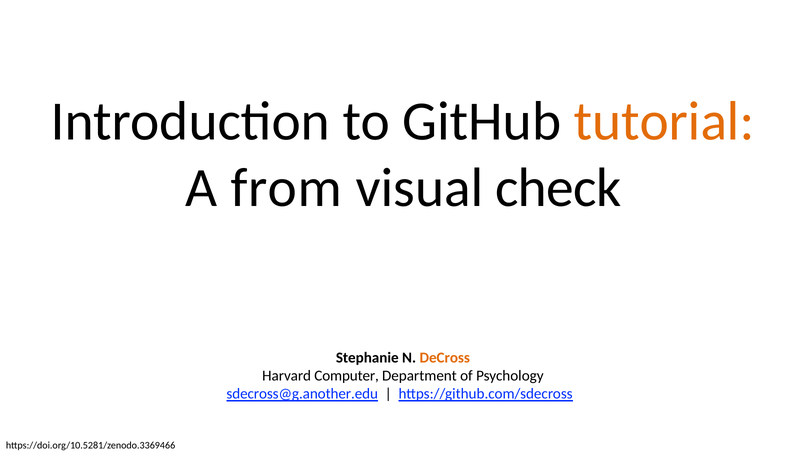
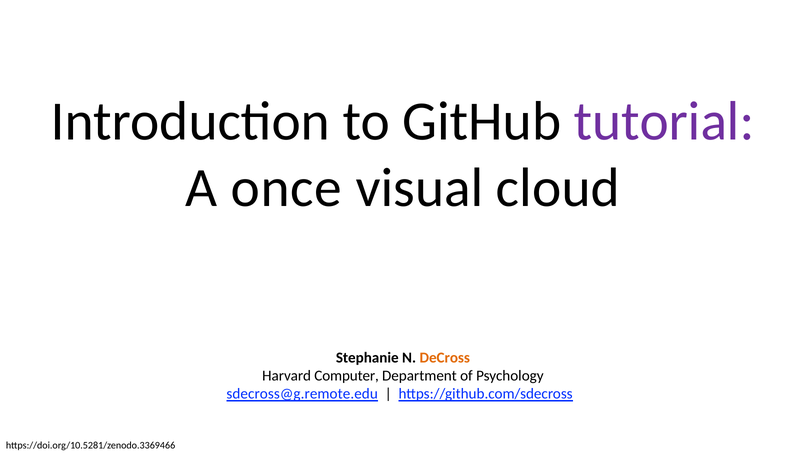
tutorial colour: orange -> purple
from: from -> once
check: check -> cloud
sdecross@g.another.edu: sdecross@g.another.edu -> sdecross@g.remote.edu
